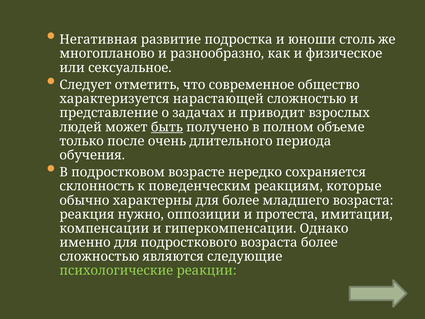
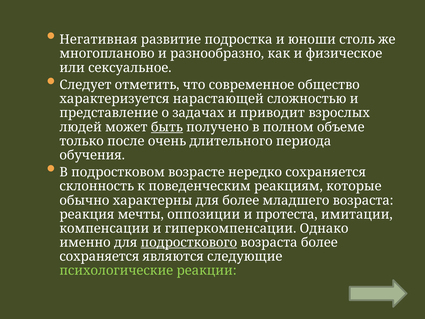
нужно: нужно -> мечты
подросткового underline: none -> present
сложностью at (99, 256): сложностью -> сохраняется
